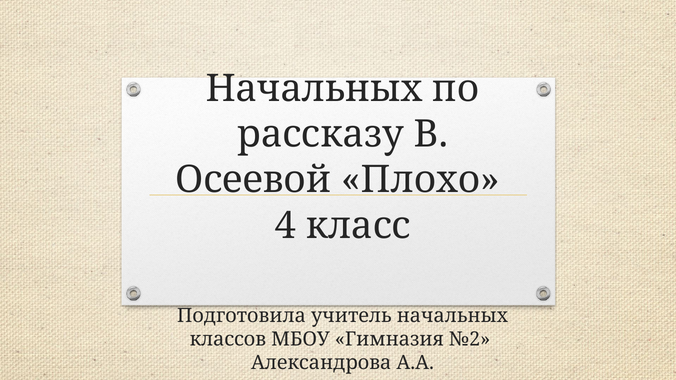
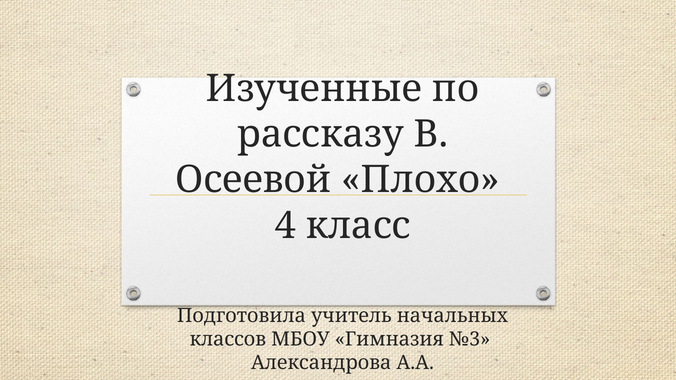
Начальных at (314, 89): Начальных -> Изученные
№2: №2 -> №3
